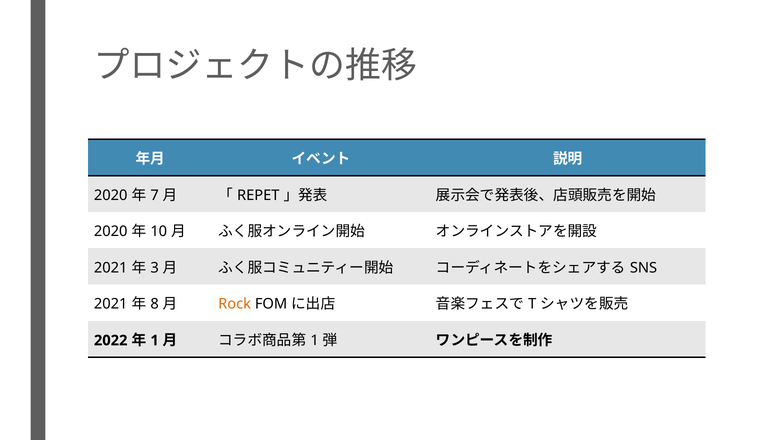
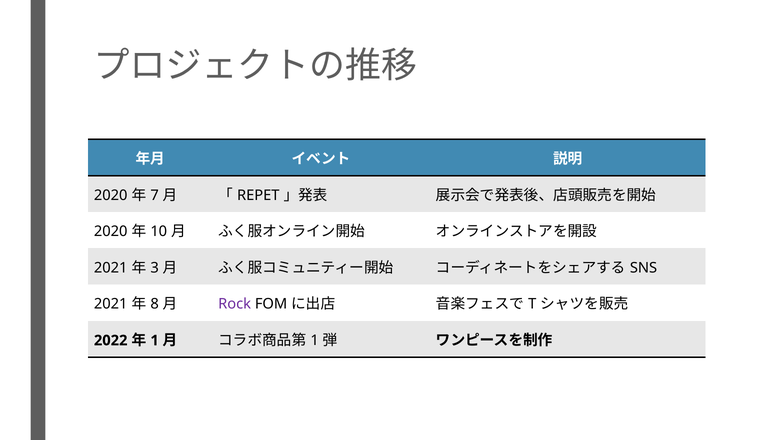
Rock colour: orange -> purple
